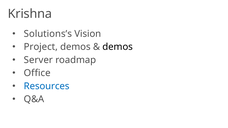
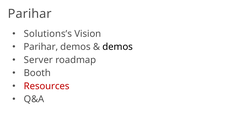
Krishna at (30, 14): Krishna -> Parihar
Project at (41, 47): Project -> Parihar
Office: Office -> Booth
Resources colour: blue -> red
